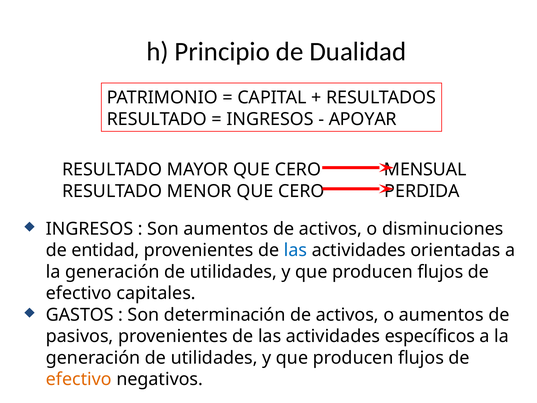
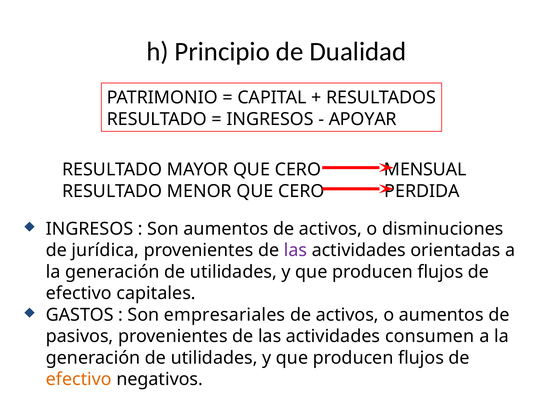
entidad: entidad -> jurídica
las at (295, 250) colour: blue -> purple
determinación: determinación -> empresariales
específicos: específicos -> consumen
